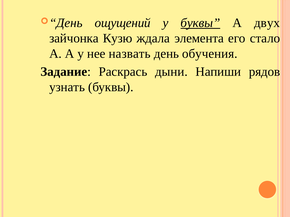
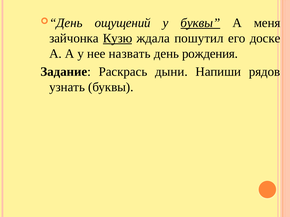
двух: двух -> меня
Кузю underline: none -> present
элемента: элемента -> пошутил
стало: стало -> доске
обучения: обучения -> рождения
